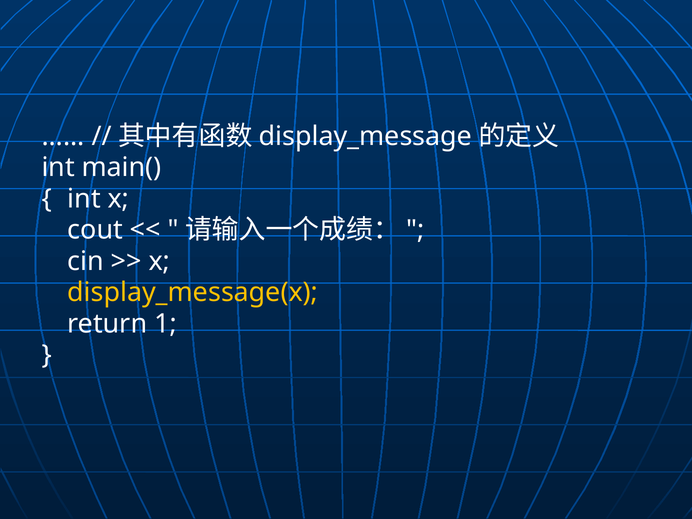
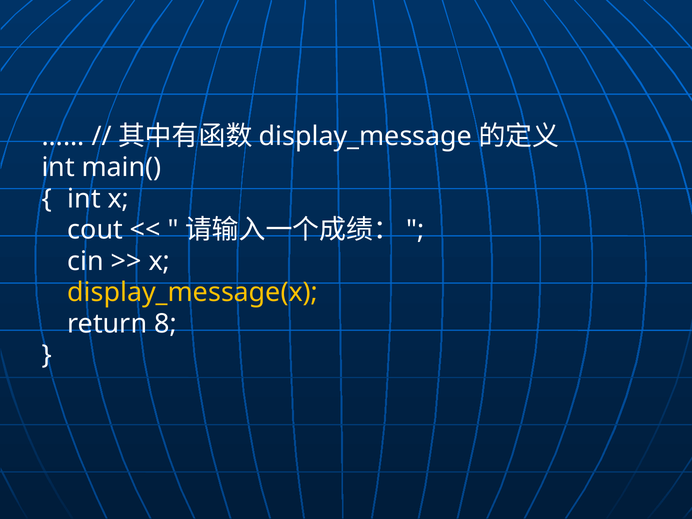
1: 1 -> 8
